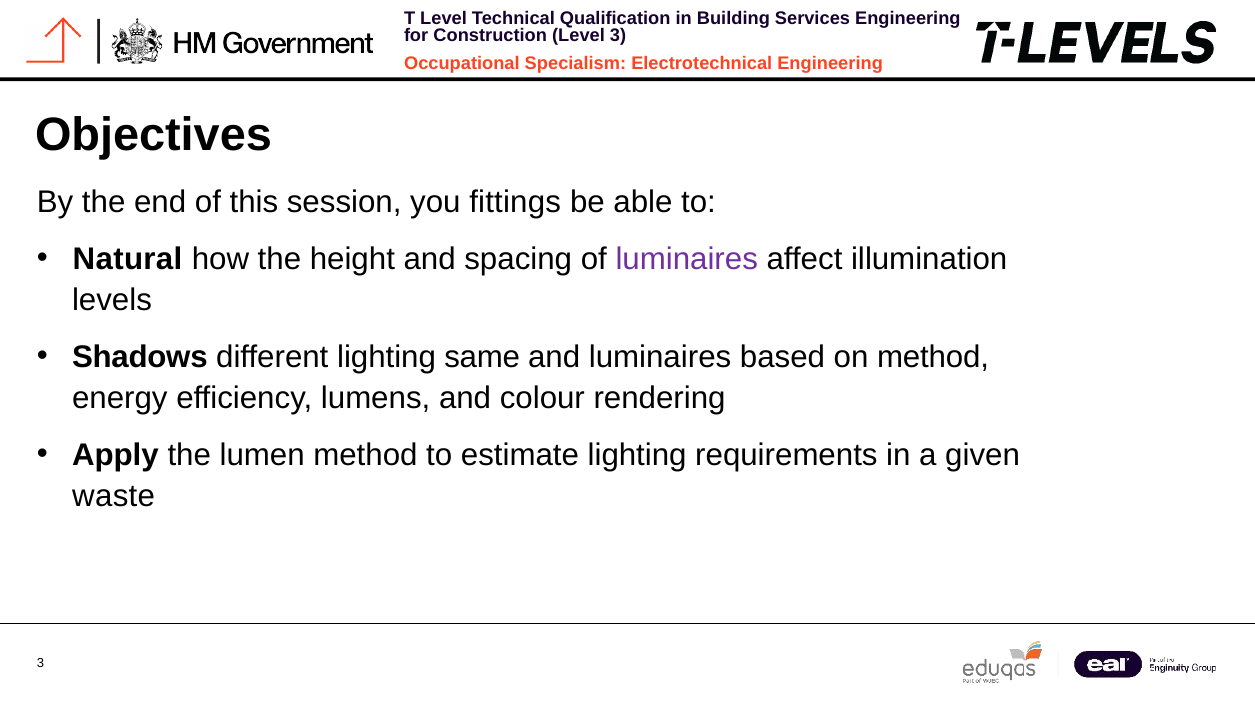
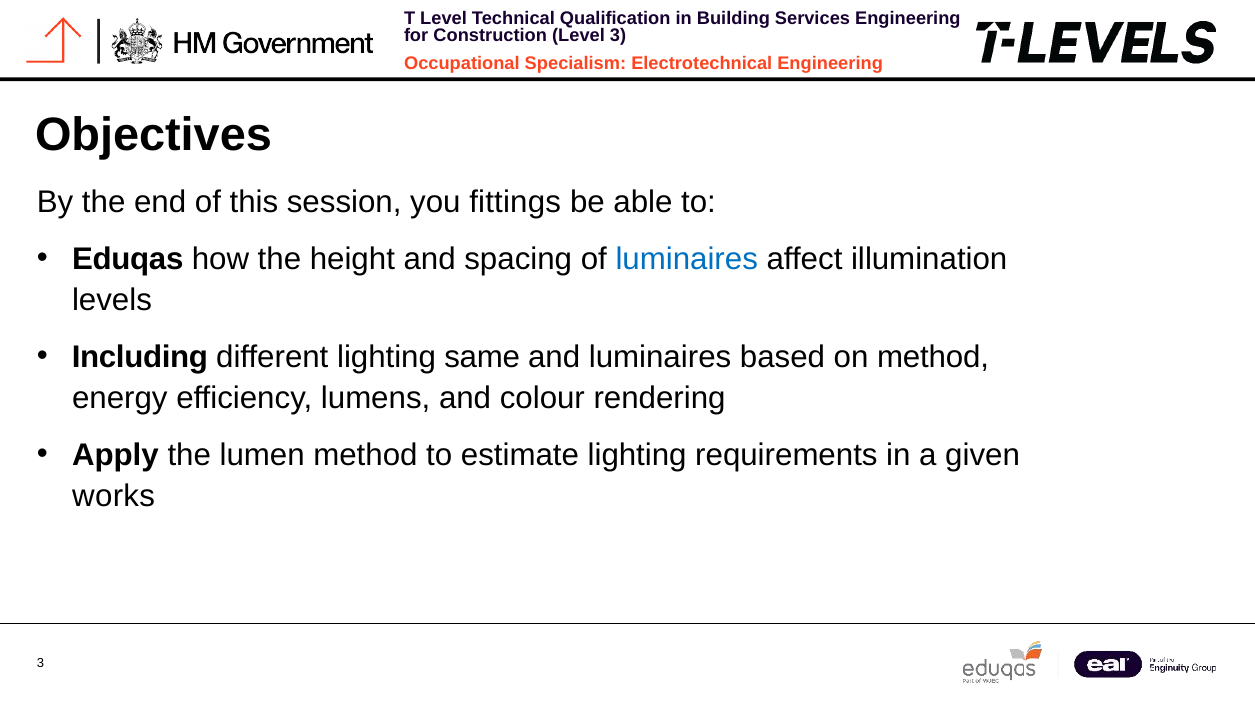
Natural: Natural -> Eduqas
luminaires at (687, 259) colour: purple -> blue
Shadows: Shadows -> Including
waste: waste -> works
